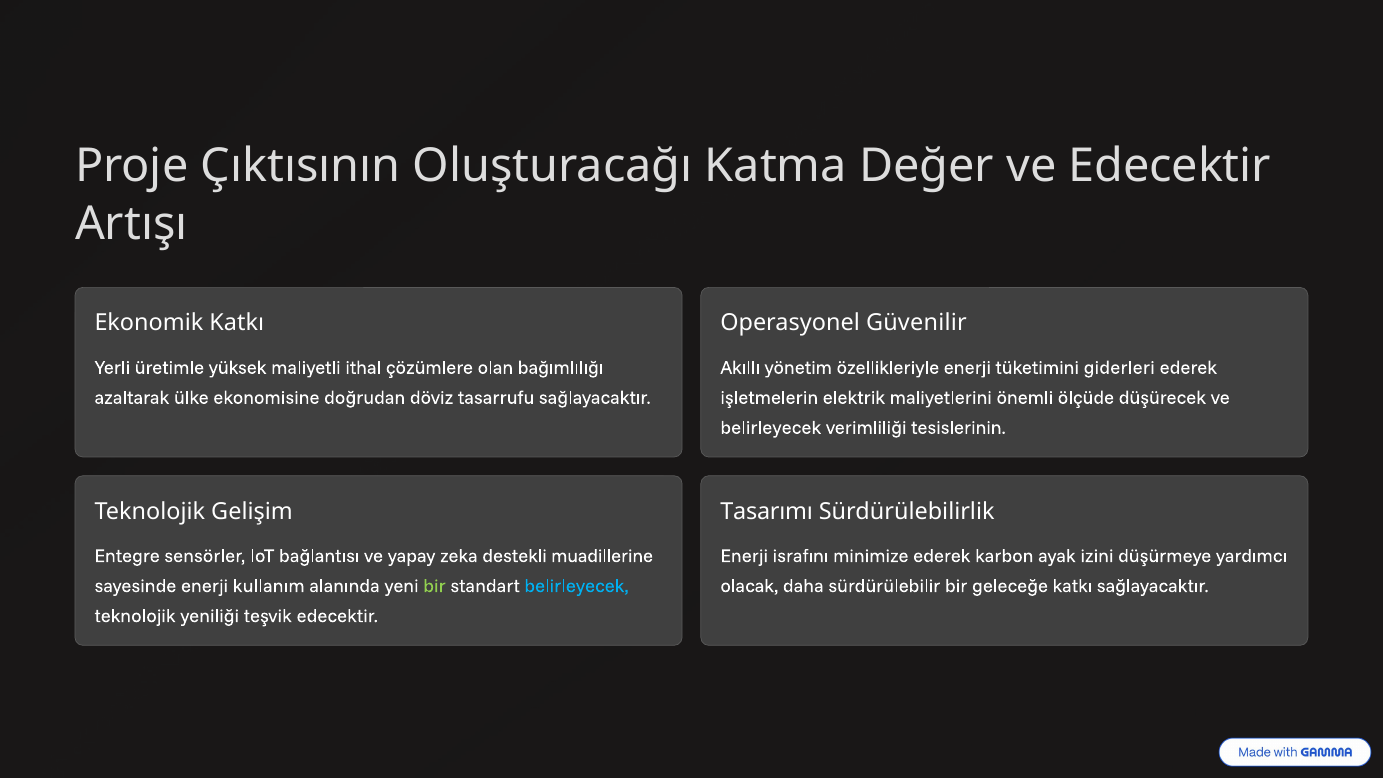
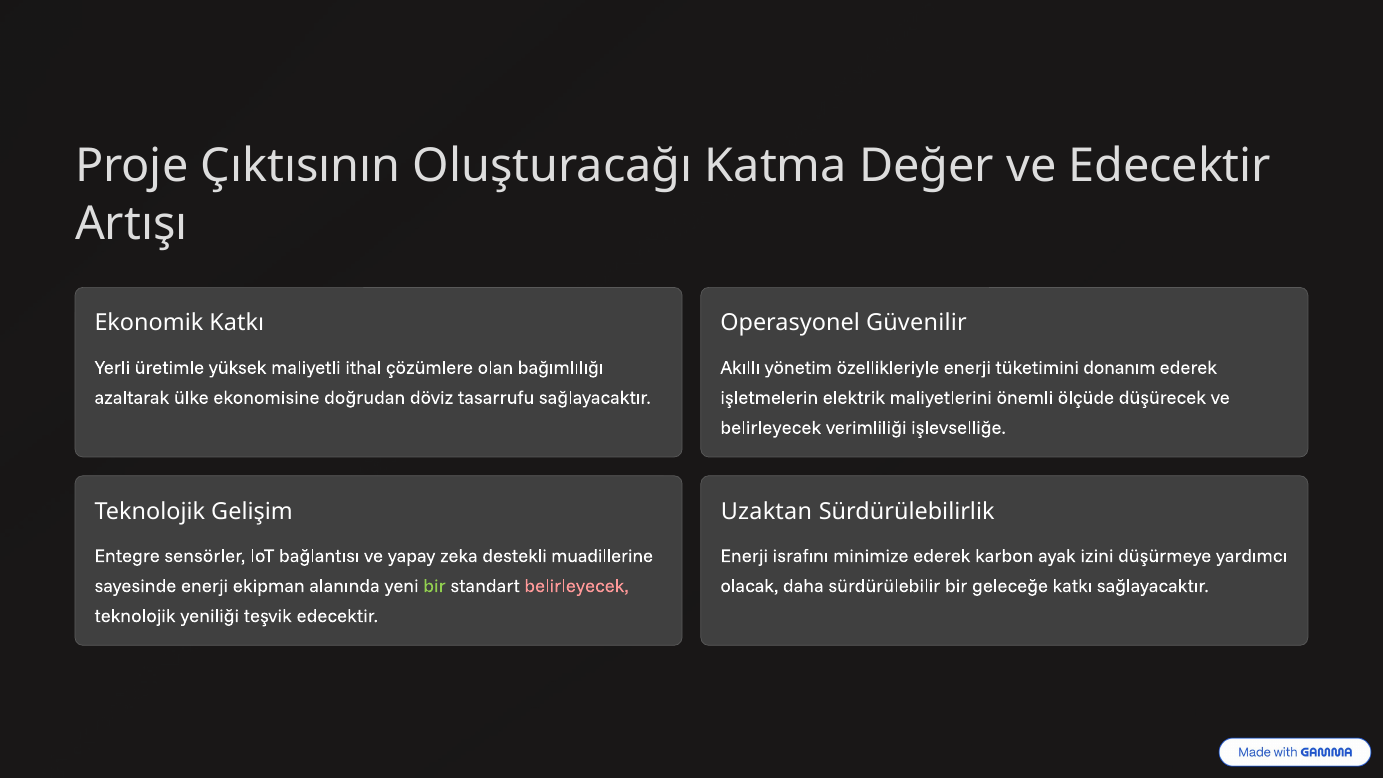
giderleri: giderleri -> donanım
tesislerinin: tesislerinin -> işlevselliğe
Tasarımı: Tasarımı -> Uzaktan
kullanım: kullanım -> ekipman
belirleyecek at (576, 586) colour: light blue -> pink
